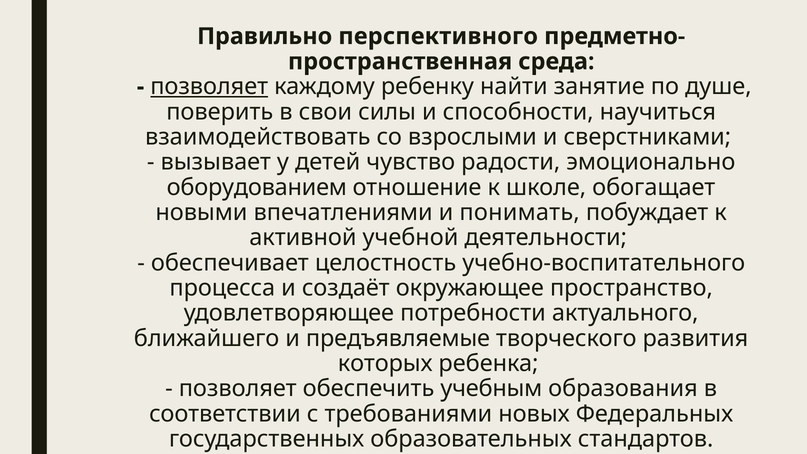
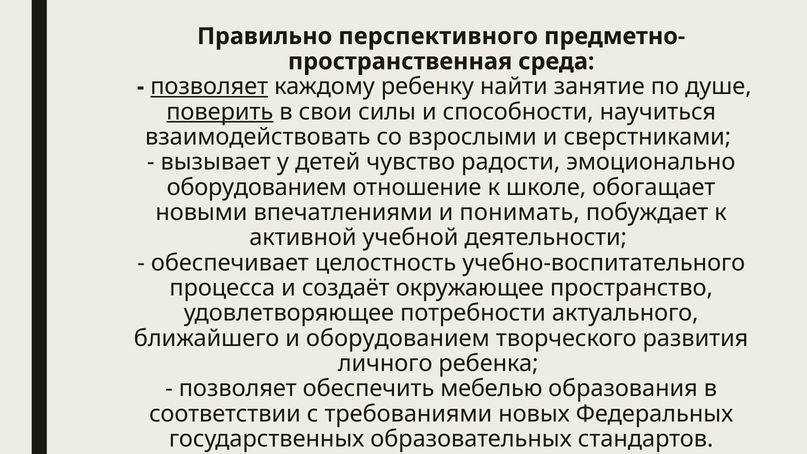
поверить underline: none -> present
и предъявляемые: предъявляемые -> оборудованием
которых: которых -> личного
учебным: учебным -> мебелью
